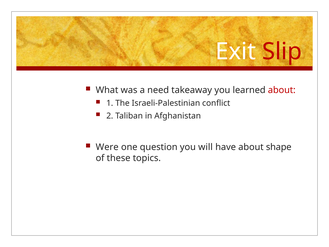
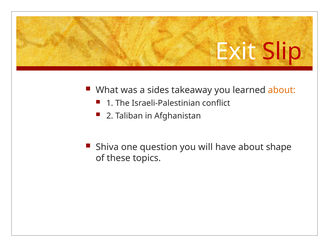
need: need -> sides
about at (282, 90) colour: red -> orange
Were: Were -> Shiva
